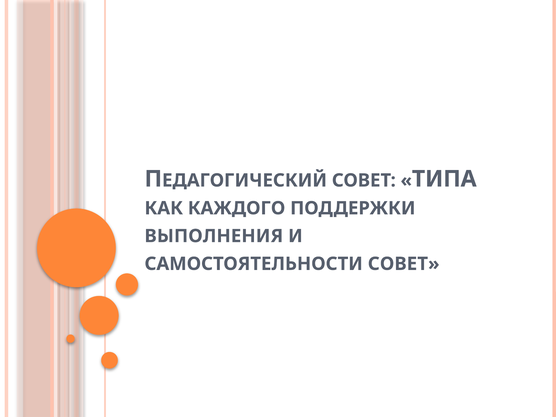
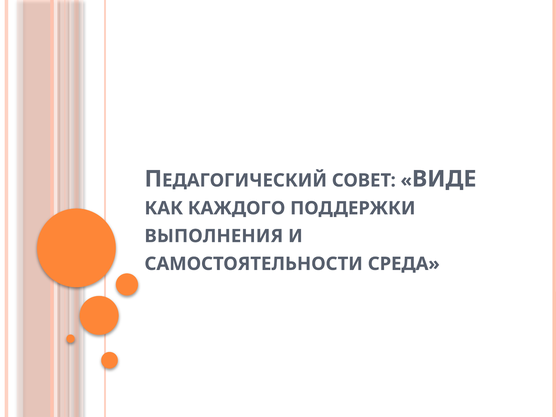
ТИПА: ТИПА -> ВИДЕ
САМОСТОЯТЕЛЬНОСТИ СОВЕТ: СОВЕТ -> СРЕДА
